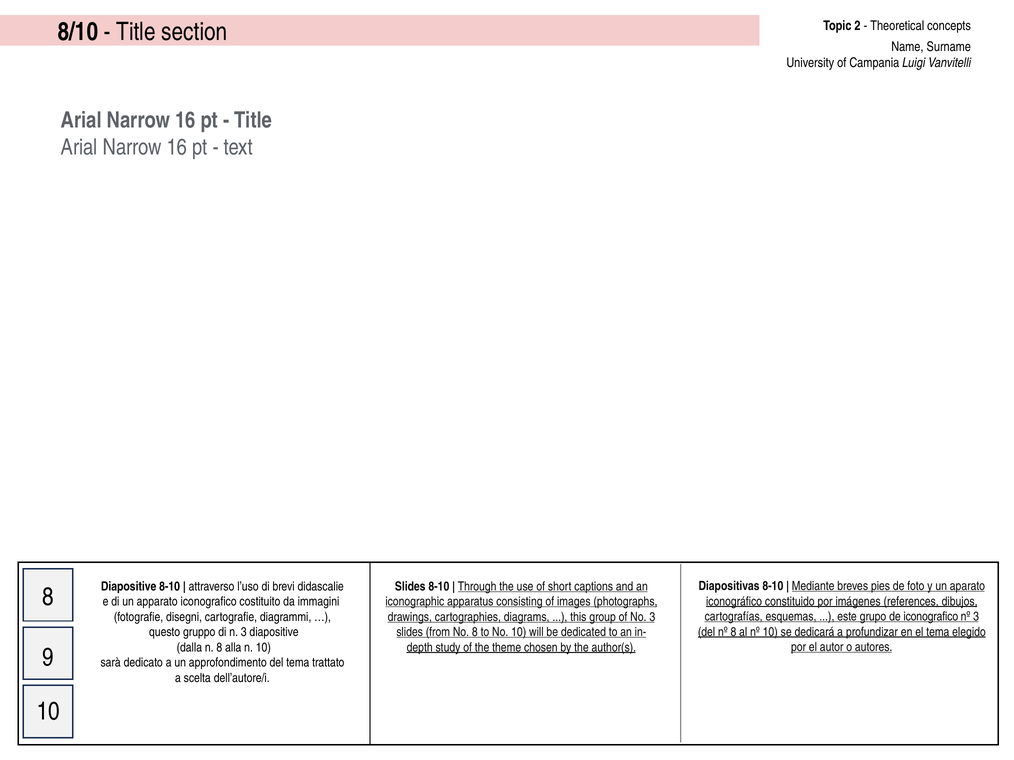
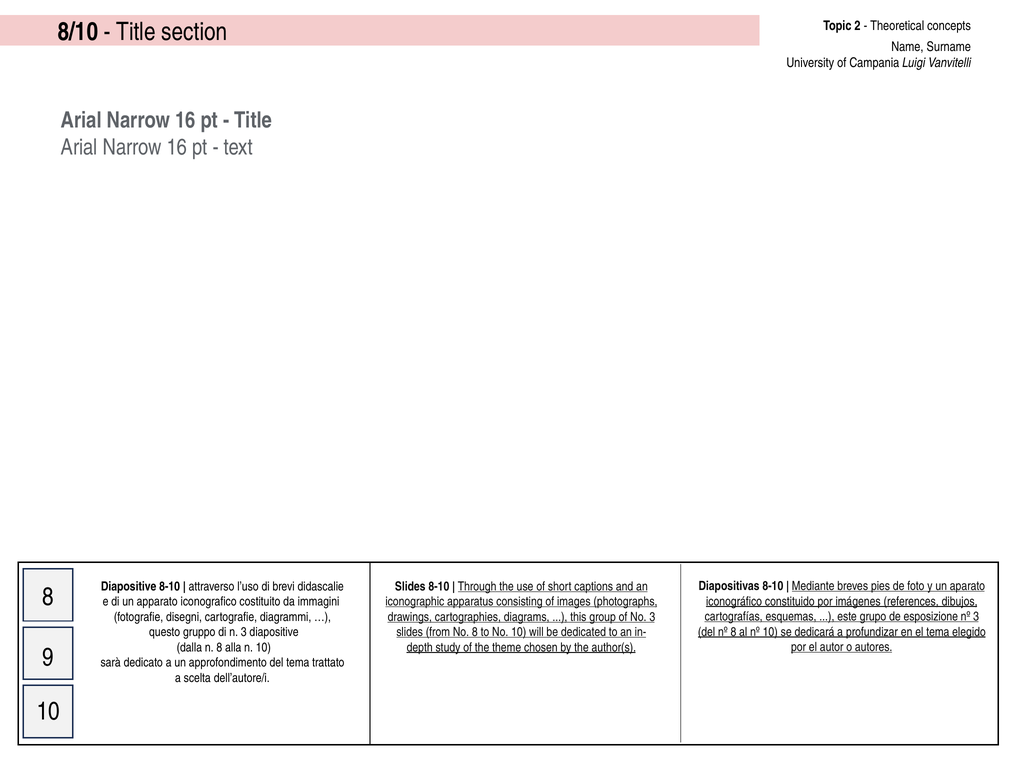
de iconografico: iconografico -> esposizione
